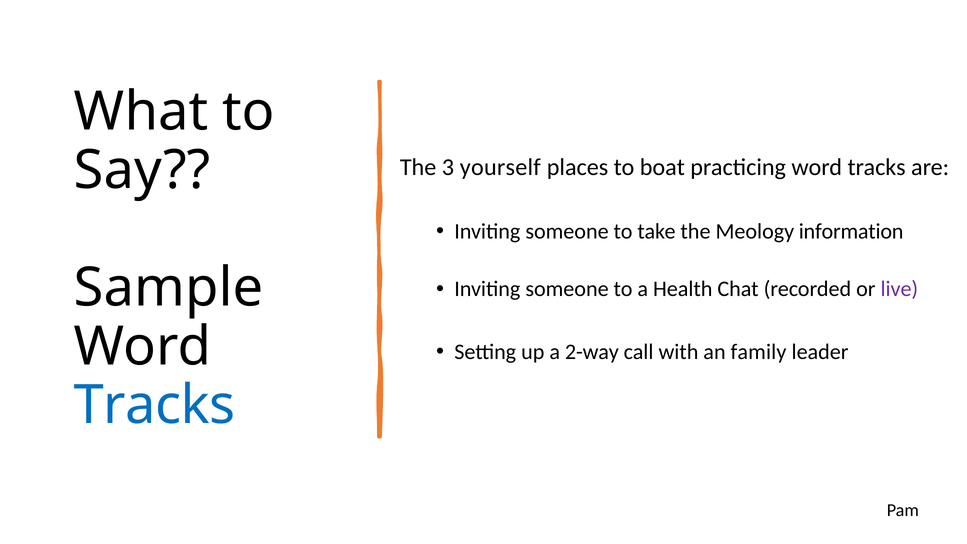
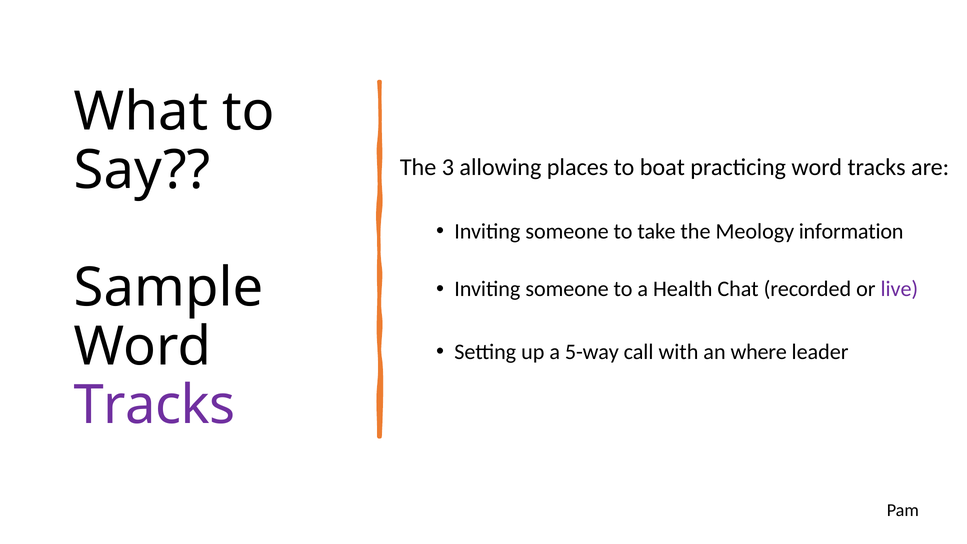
yourself: yourself -> allowing
2-way: 2-way -> 5-way
family: family -> where
Tracks at (154, 405) colour: blue -> purple
